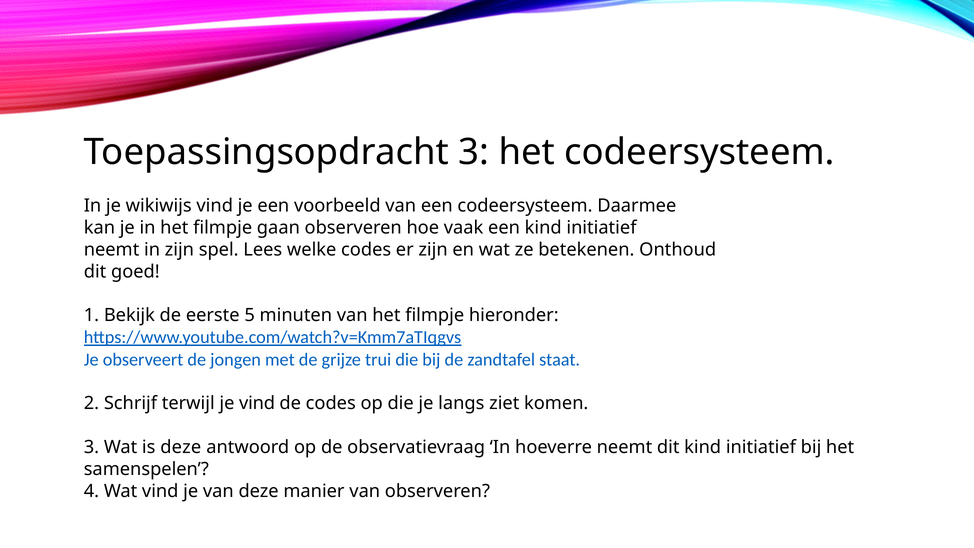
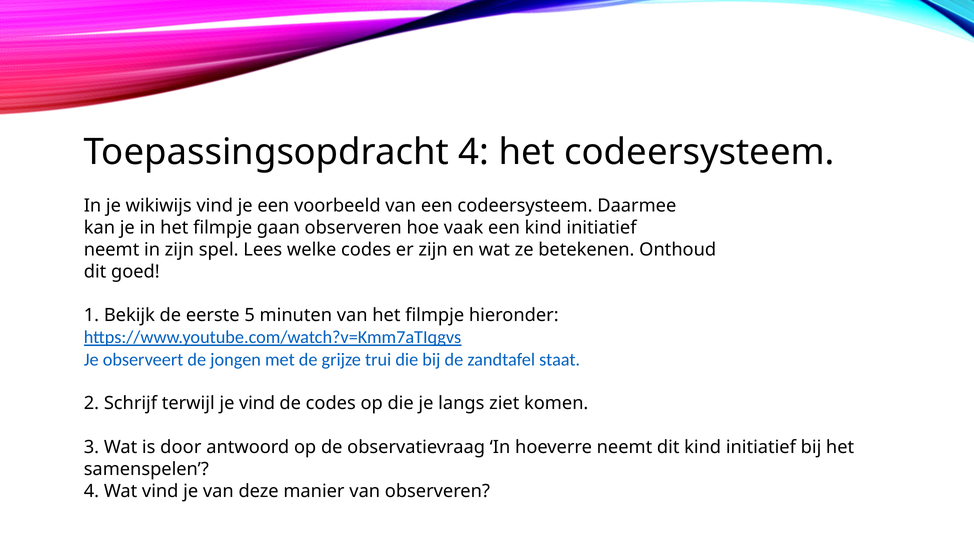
Toepassingsopdracht 3: 3 -> 4
is deze: deze -> door
